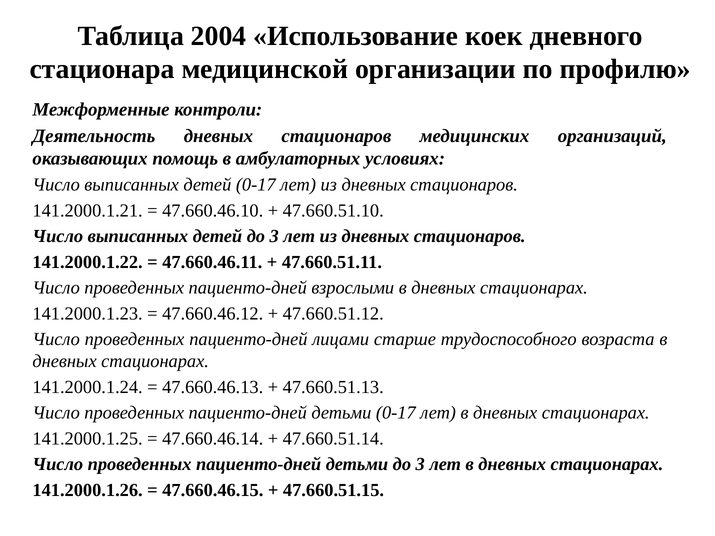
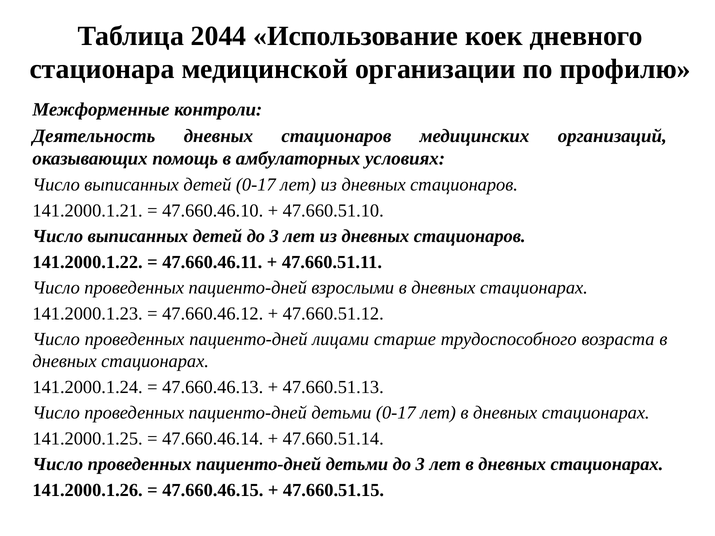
2004: 2004 -> 2044
